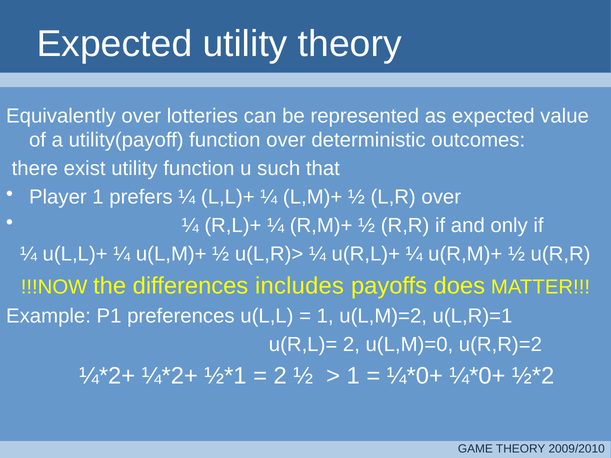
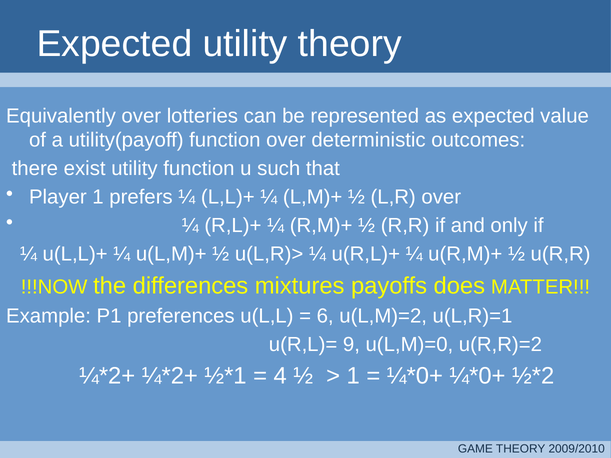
includes: includes -> mixtures
1 at (325, 316): 1 -> 6
u(R,L)= 2: 2 -> 9
2 at (280, 376): 2 -> 4
